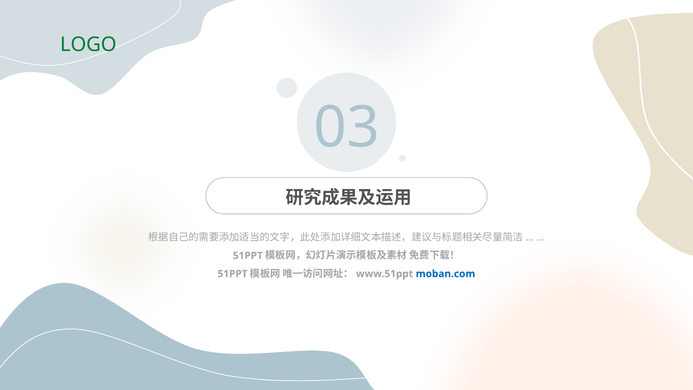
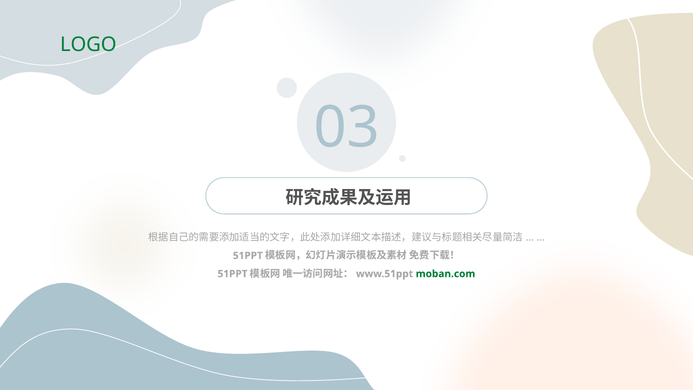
moban.com colour: blue -> green
